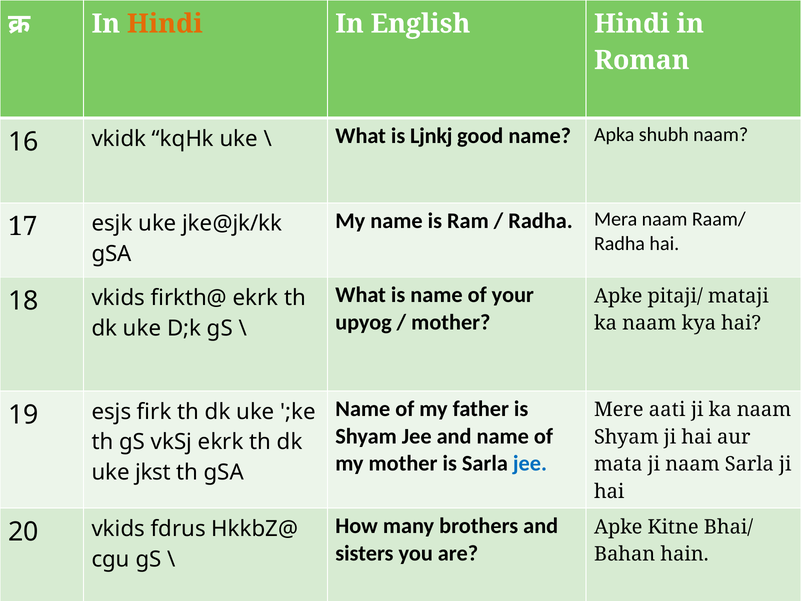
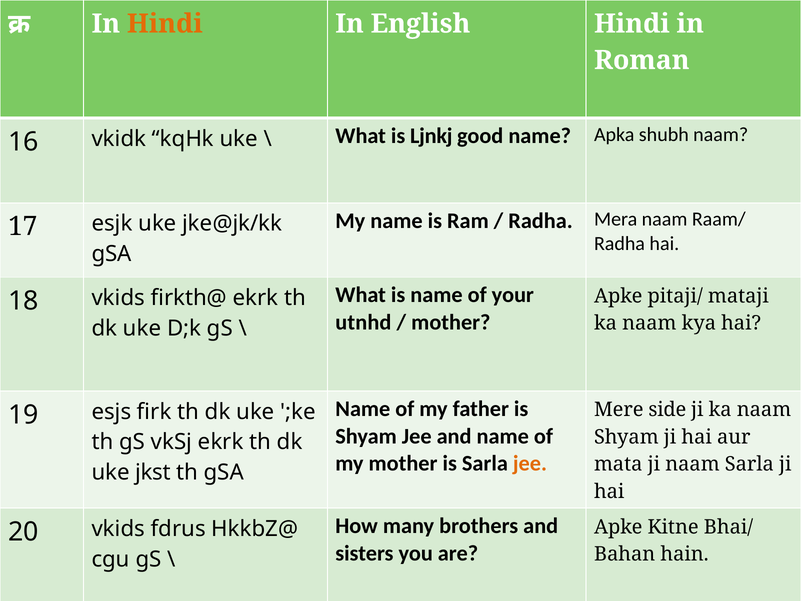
upyog: upyog -> utnhd
aati: aati -> side
jee at (530, 463) colour: blue -> orange
